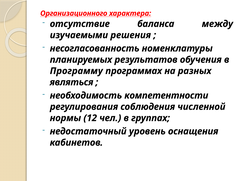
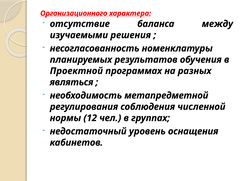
Программу: Программу -> Проектной
компетентности: компетентности -> метапредметной
